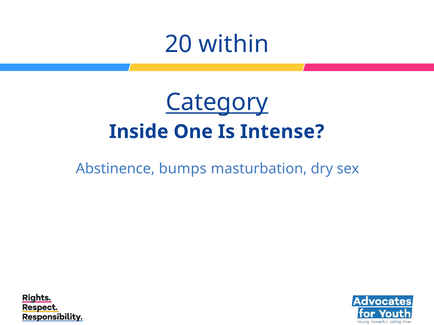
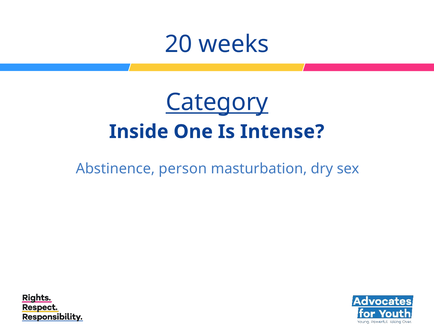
within: within -> weeks
bumps: bumps -> person
